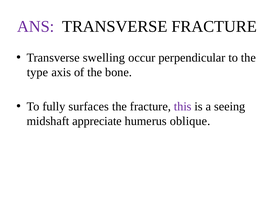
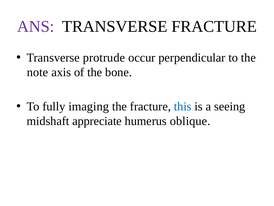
swelling: swelling -> protrude
type: type -> note
surfaces: surfaces -> imaging
this colour: purple -> blue
